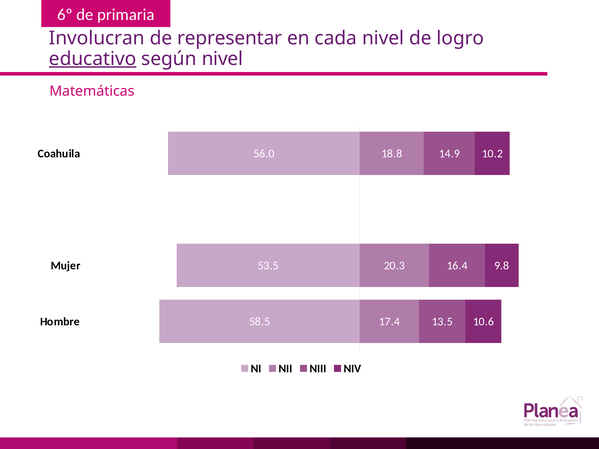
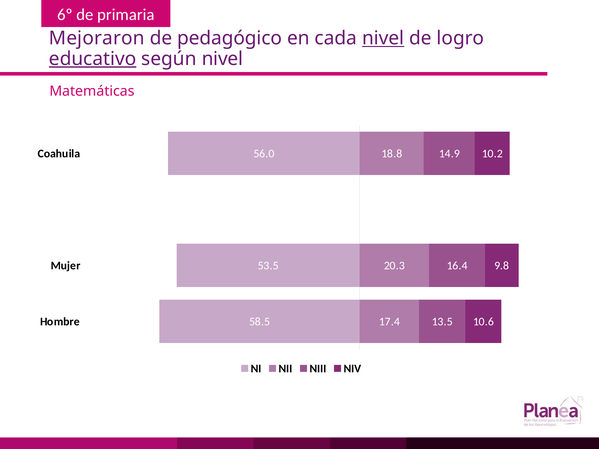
Involucran: Involucran -> Mejoraron
representar: representar -> pedagógico
nivel at (383, 38) underline: none -> present
